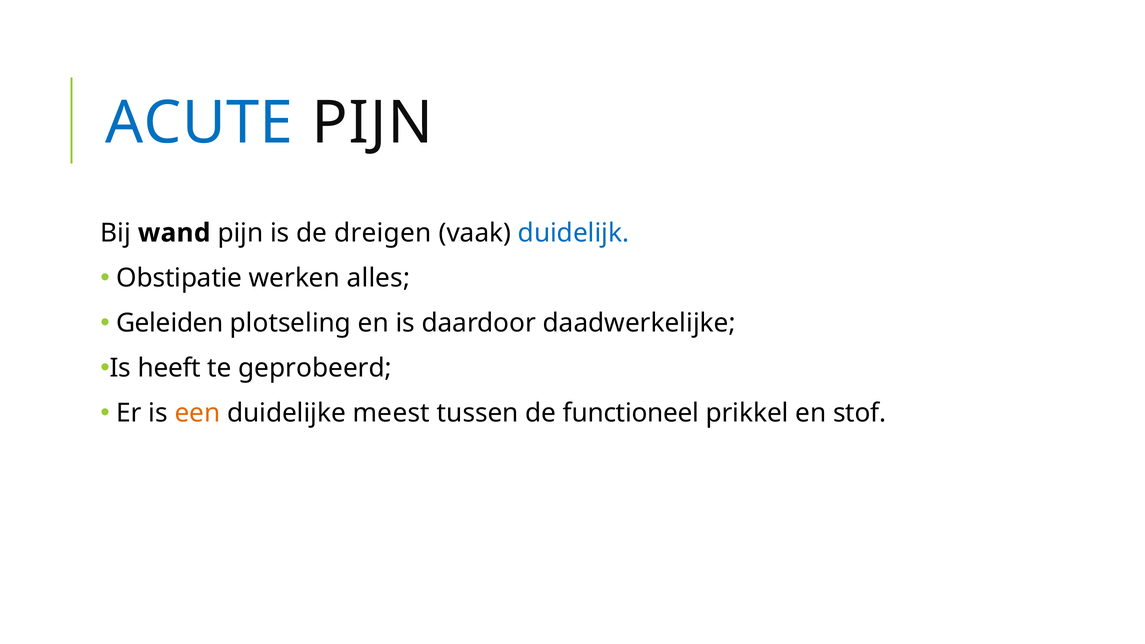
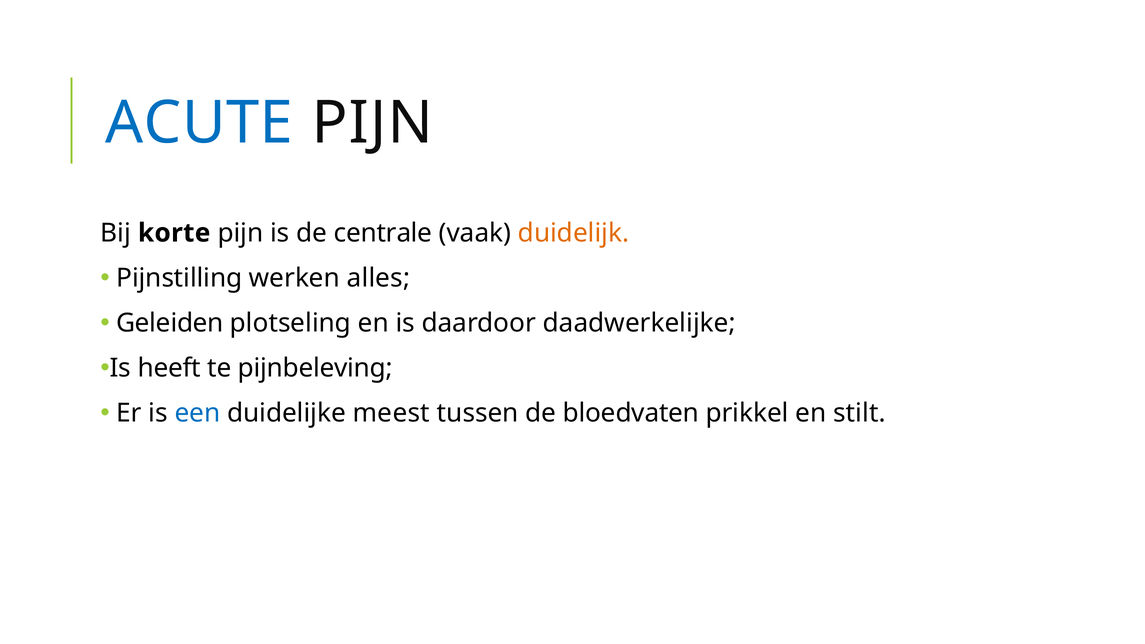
wand: wand -> korte
dreigen: dreigen -> centrale
duidelijk colour: blue -> orange
Obstipatie: Obstipatie -> Pijnstilling
geprobeerd: geprobeerd -> pijnbeleving
een colour: orange -> blue
functioneel: functioneel -> bloedvaten
stof: stof -> stilt
